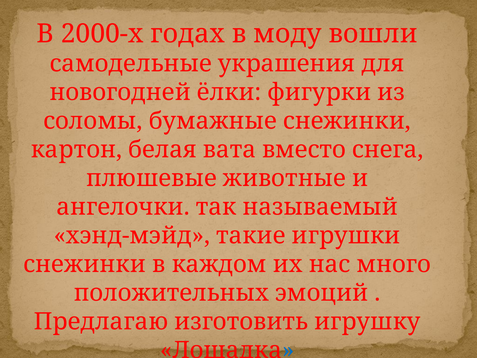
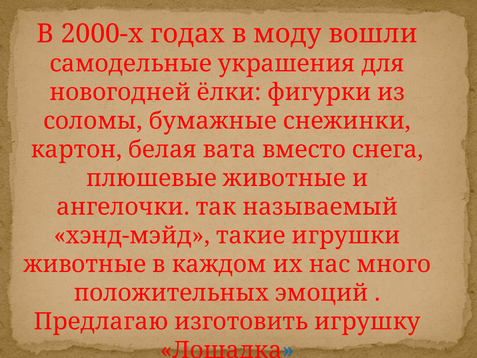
снежинки at (85, 264): снежинки -> животные
